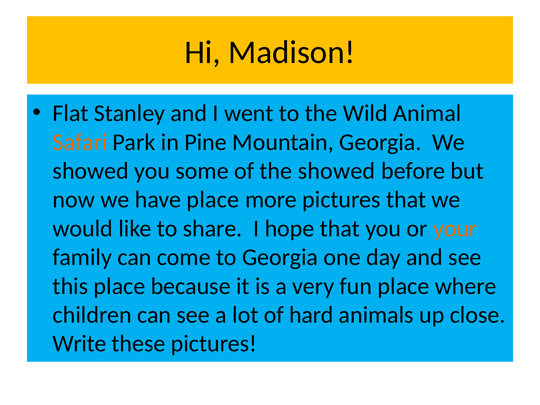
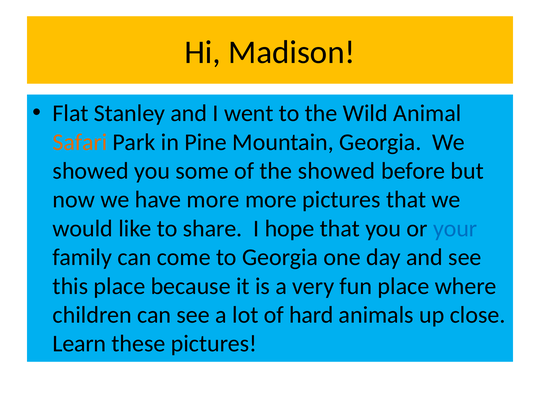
have place: place -> more
your colour: orange -> blue
Write: Write -> Learn
